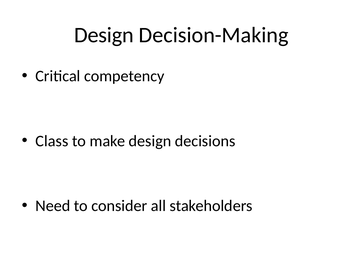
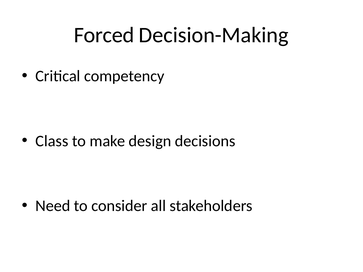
Design at (104, 35): Design -> Forced
